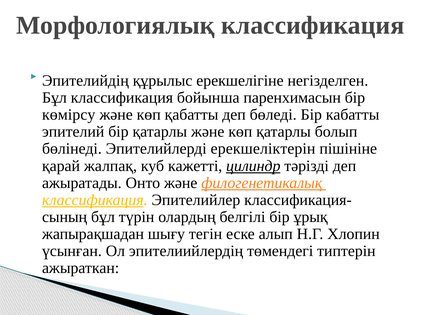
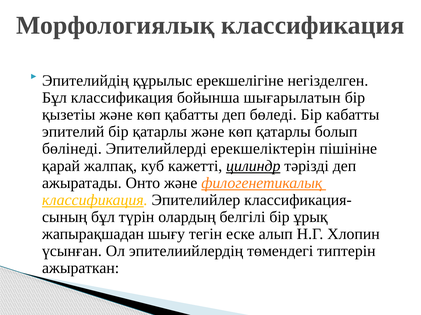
паренхимасын: паренхимасын -> шығарылатын
көмірсу: көмірсу -> қызетіы
